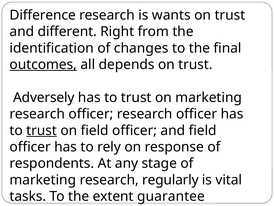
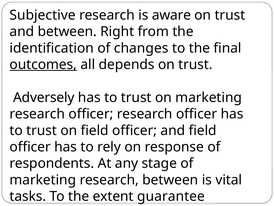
Difference: Difference -> Subjective
wants: wants -> aware
and different: different -> between
trust at (42, 130) underline: present -> none
research regularly: regularly -> between
